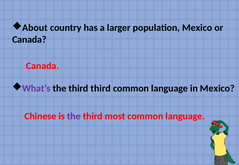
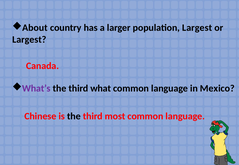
population Mexico: Mexico -> Largest
Canada at (29, 40): Canada -> Largest
third third: third -> what
the at (74, 116) colour: purple -> black
